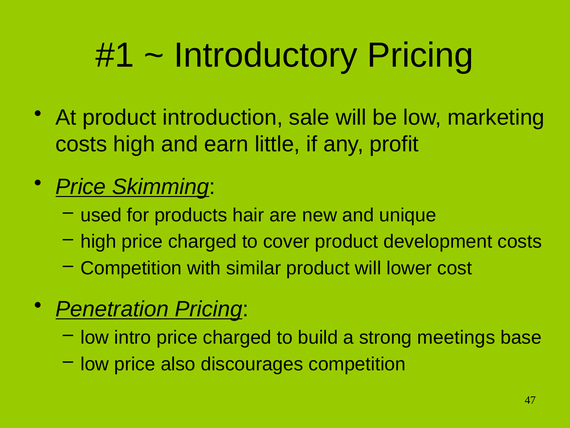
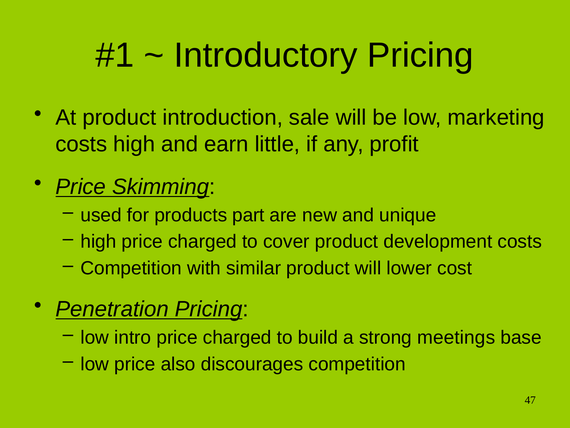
hair: hair -> part
